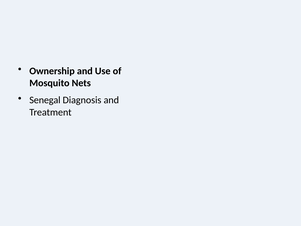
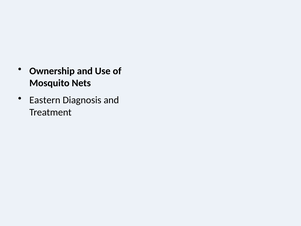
Senegal: Senegal -> Eastern
